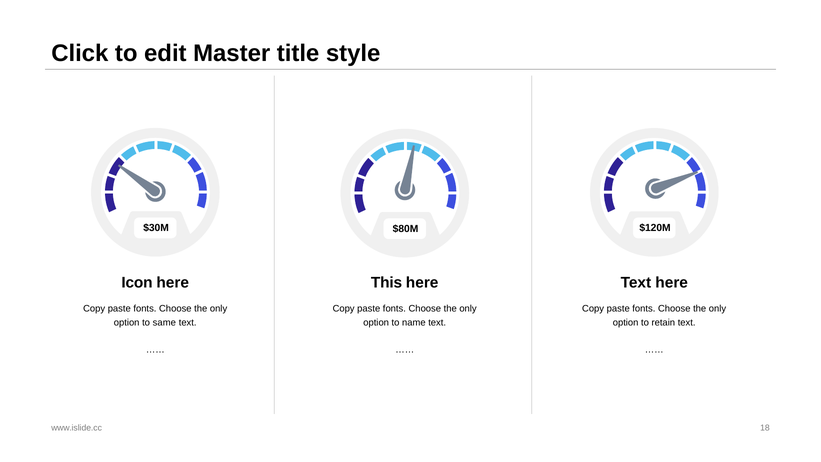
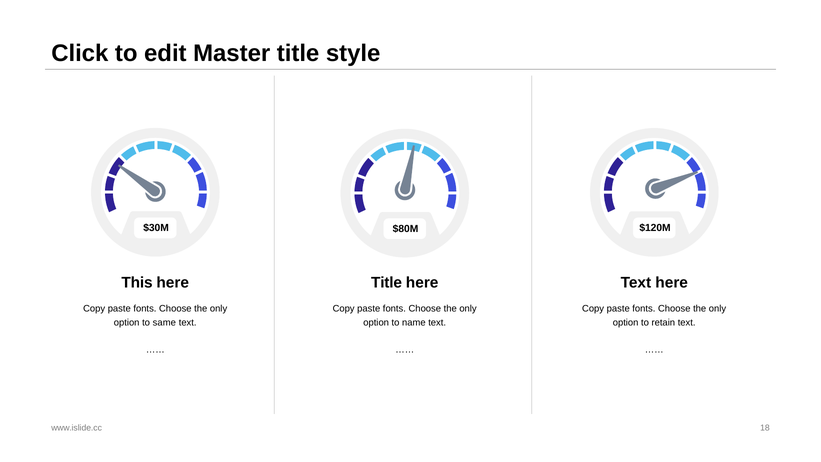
Icon: Icon -> This
This at (387, 283): This -> Title
